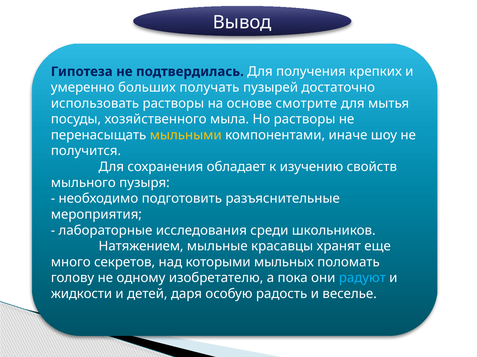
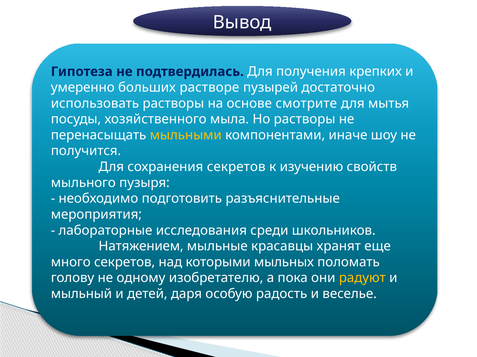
получать: получать -> растворе
сохранения обладает: обладает -> секретов
радуют colour: light blue -> yellow
жидкости: жидкости -> мыльный
